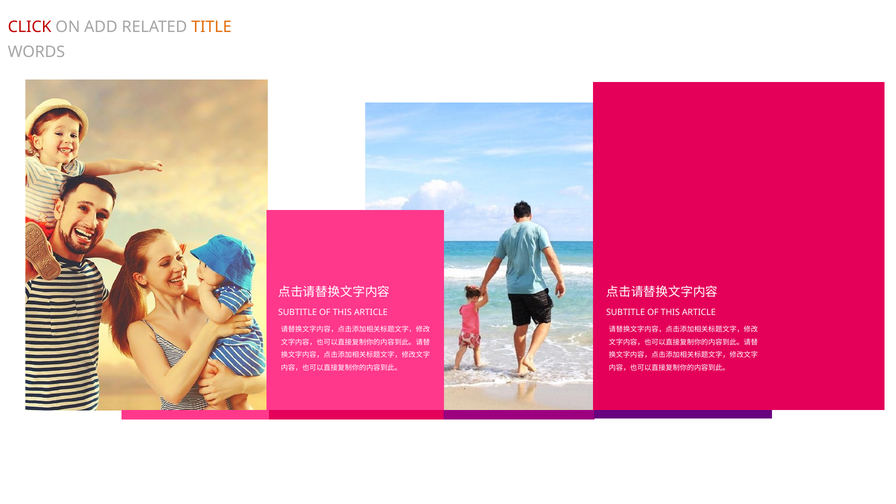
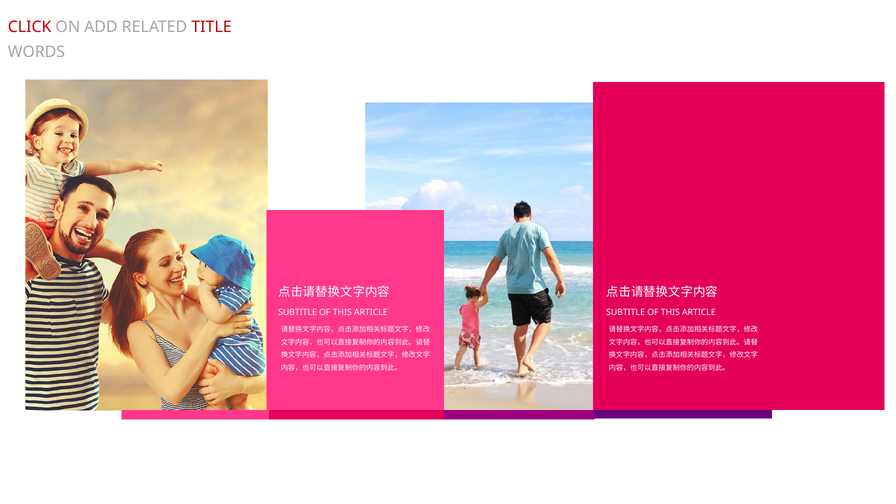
TITLE colour: orange -> red
